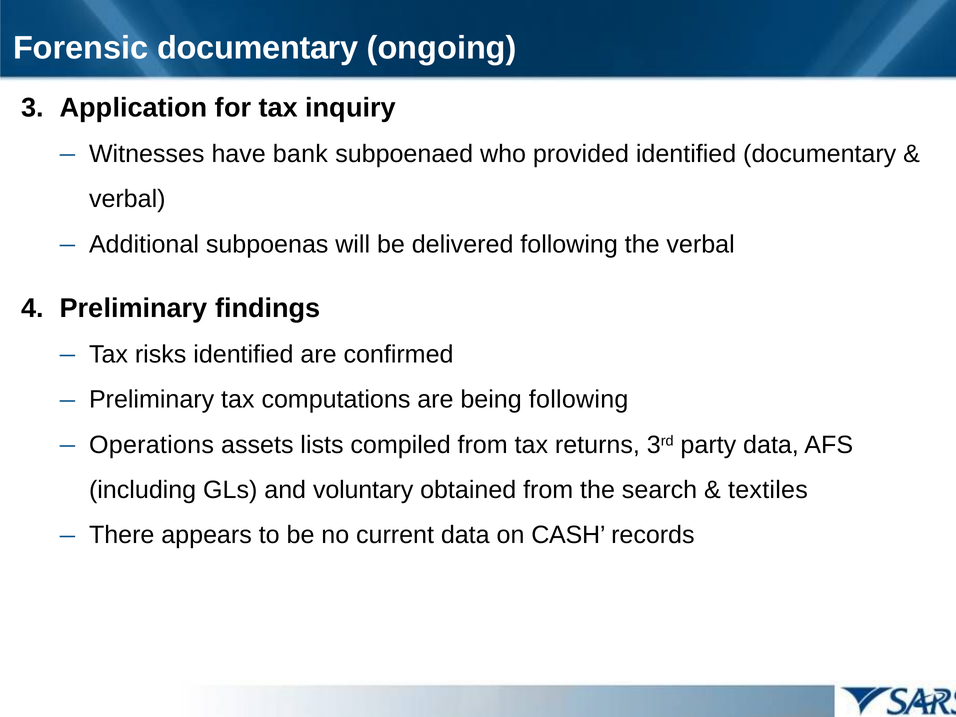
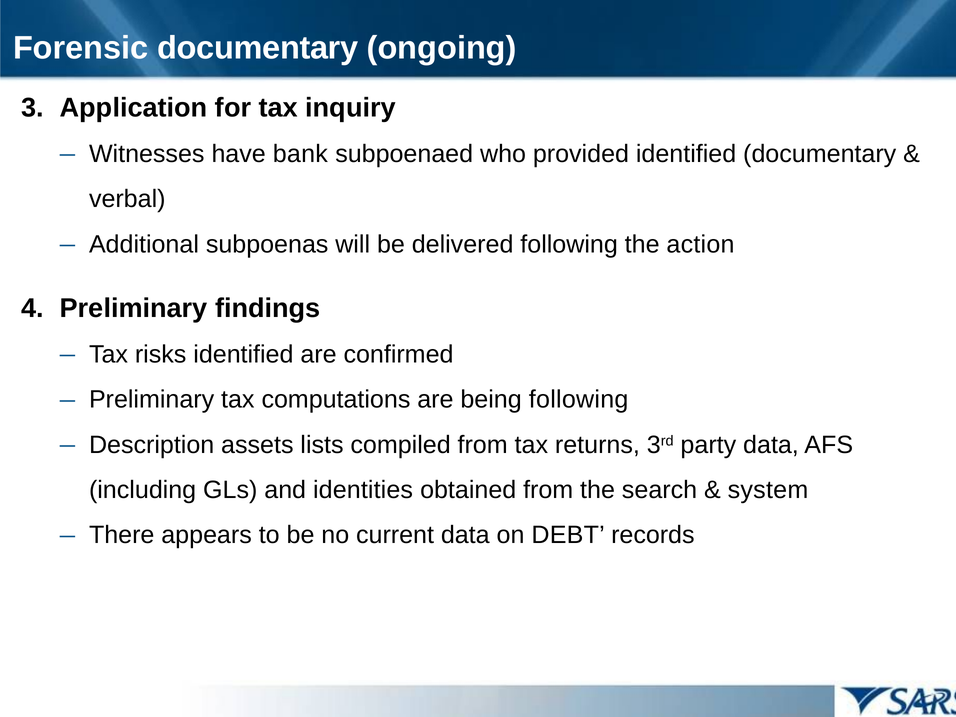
the verbal: verbal -> action
Operations: Operations -> Description
voluntary: voluntary -> identities
textiles: textiles -> system
CASH: CASH -> DEBT
